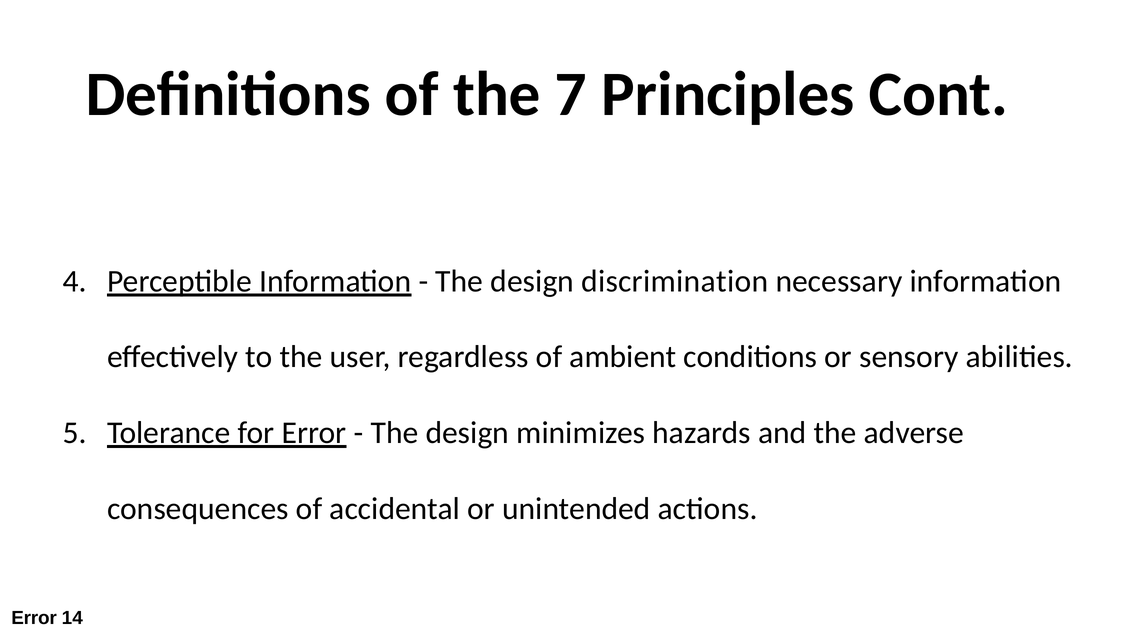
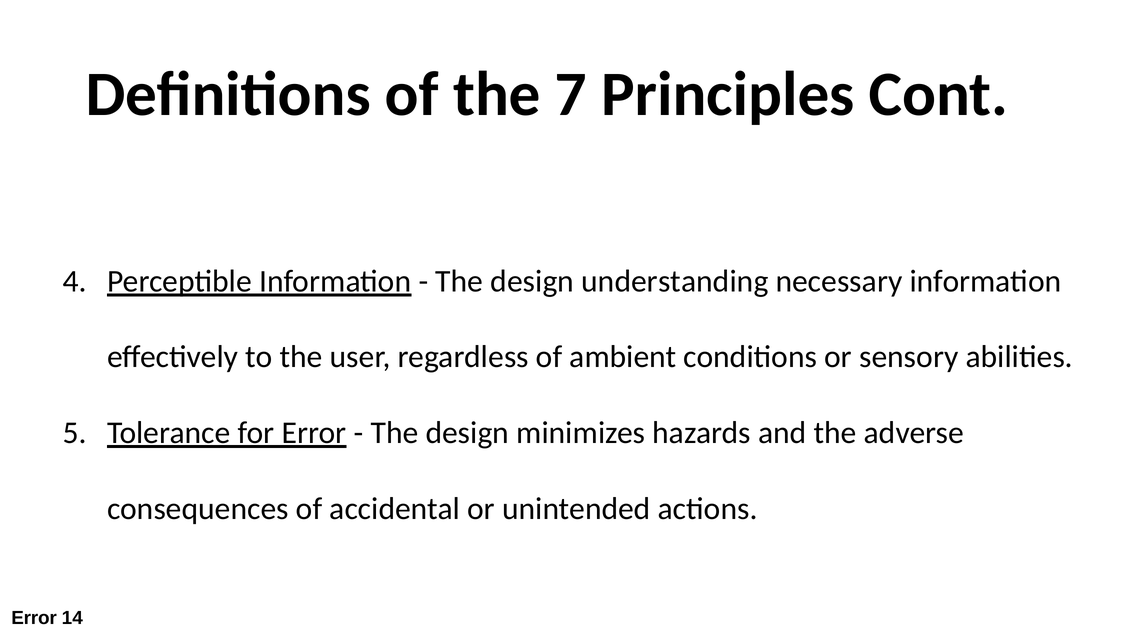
discrimination: discrimination -> understanding
